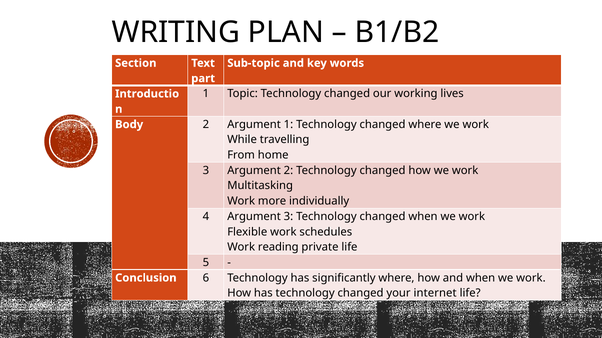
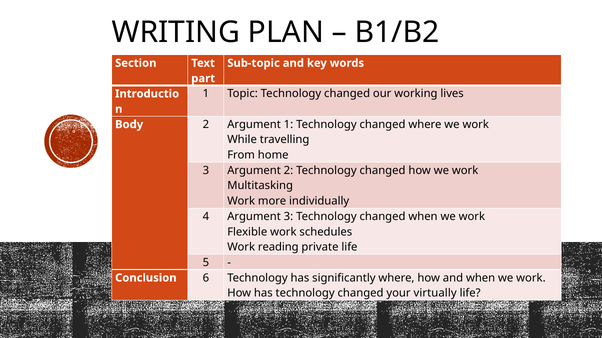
internet: internet -> virtually
